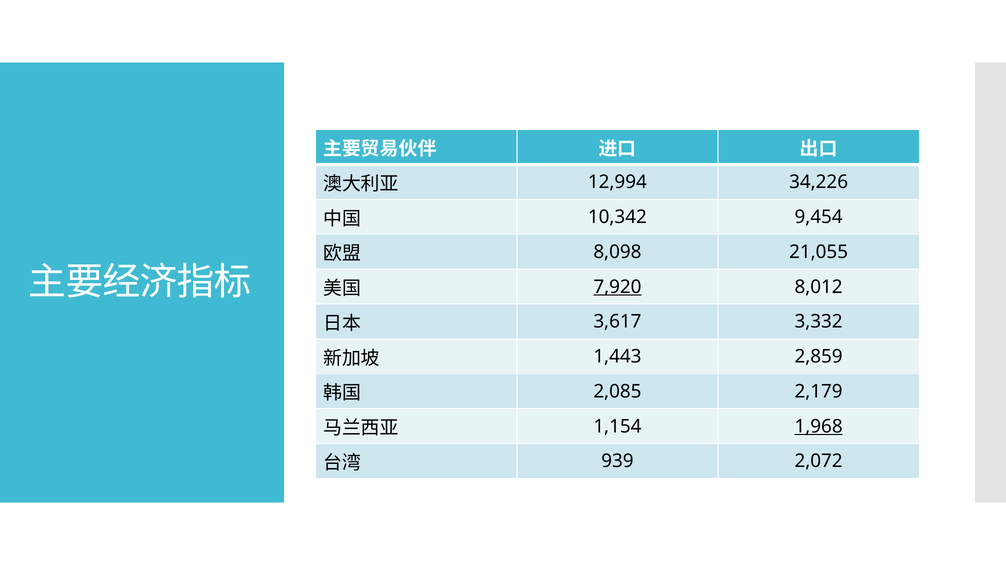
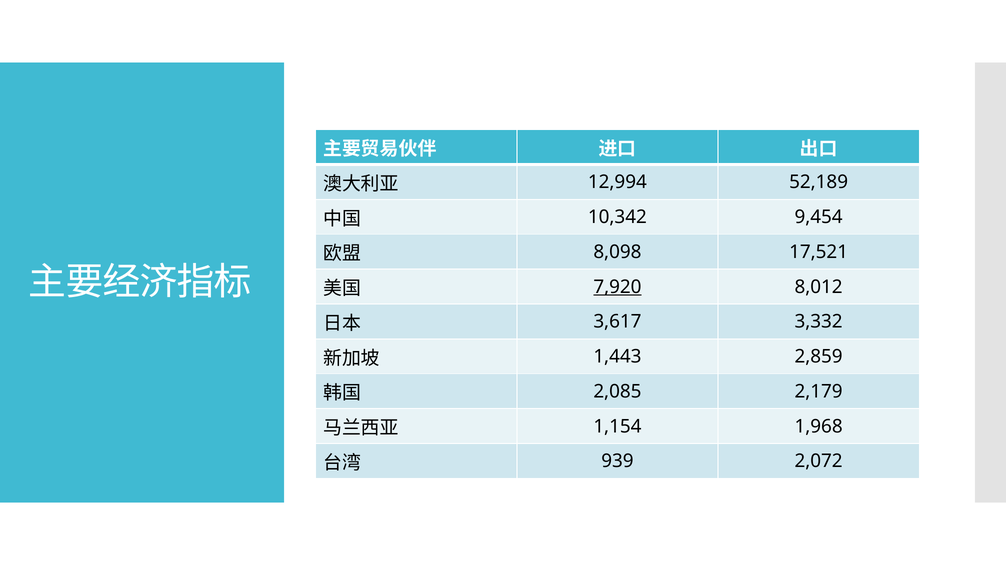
34,226: 34,226 -> 52,189
21,055: 21,055 -> 17,521
1,968 underline: present -> none
